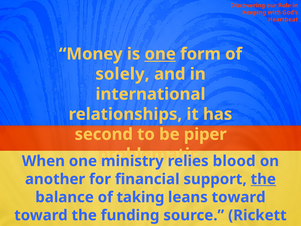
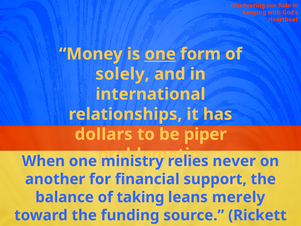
second: second -> dollars
blood: blood -> never
the at (263, 179) underline: present -> none
leans toward: toward -> merely
